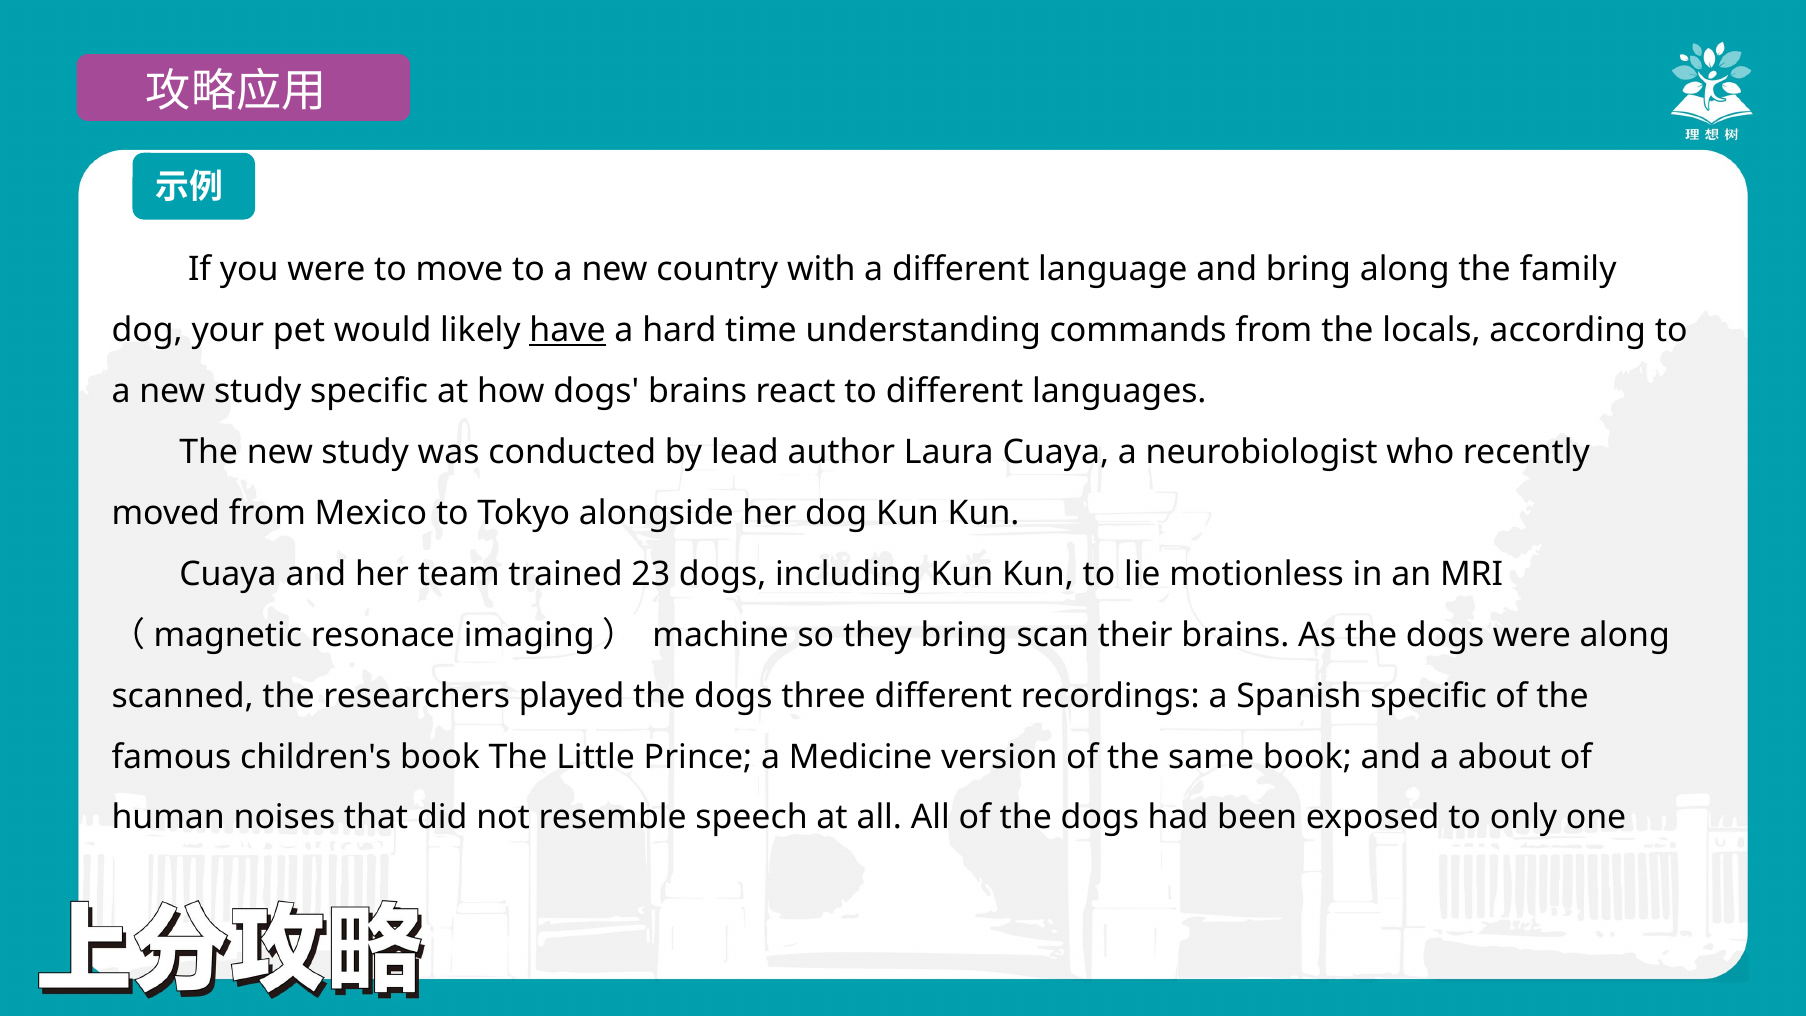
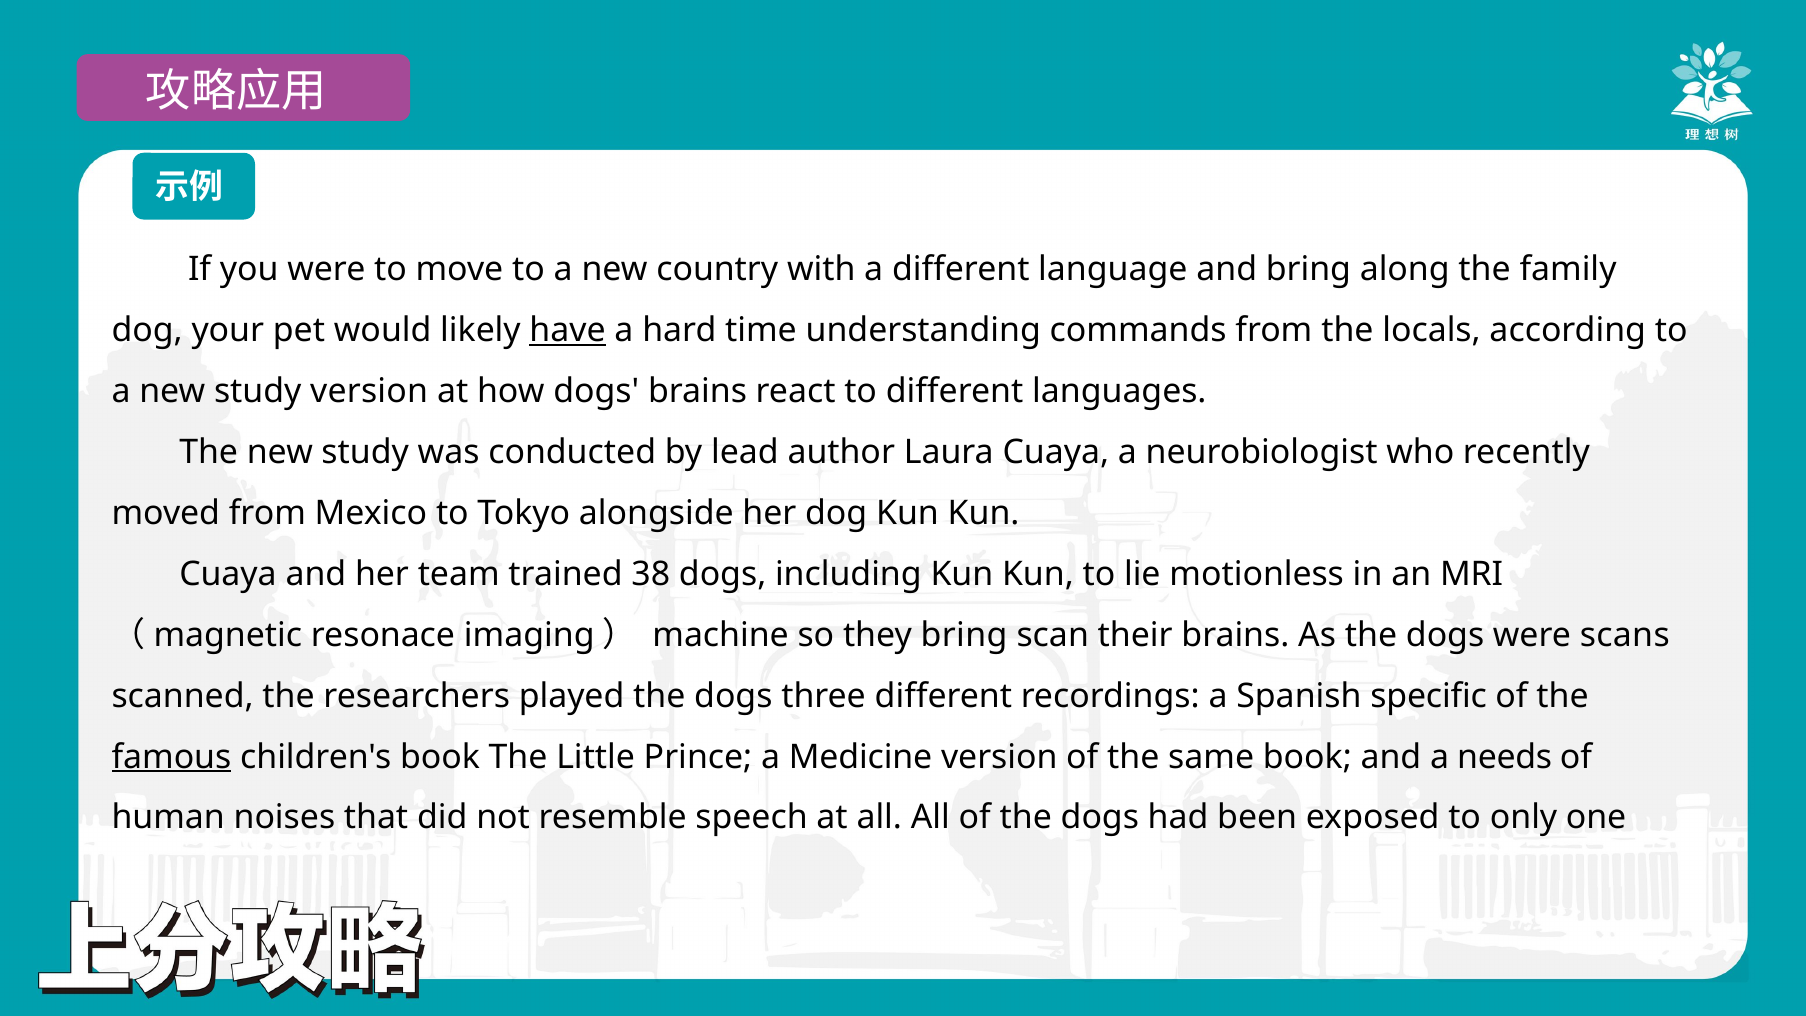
study specific: specific -> version
23: 23 -> 38
were along: along -> scans
famous underline: none -> present
about: about -> needs
